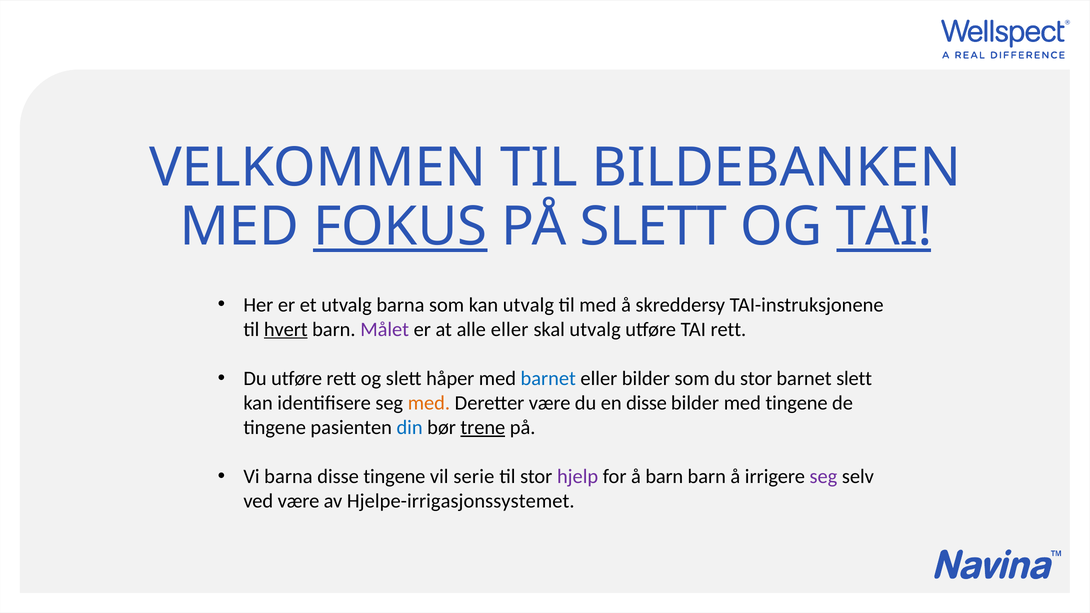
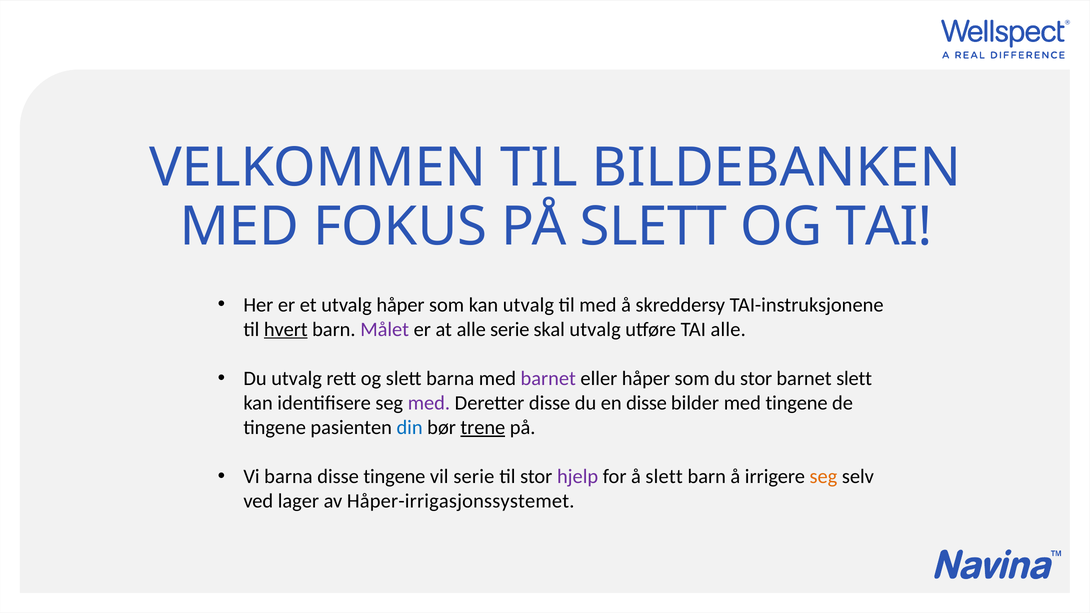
FOKUS underline: present -> none
TAI at (884, 227) underline: present -> none
utvalg barna: barna -> håper
alle eller: eller -> serie
TAI rett: rett -> alle
Du utføre: utføre -> utvalg
slett håper: håper -> barna
barnet at (548, 378) colour: blue -> purple
eller bilder: bilder -> håper
med at (429, 403) colour: orange -> purple
Deretter være: være -> disse
å barn: barn -> slett
seg at (823, 477) colour: purple -> orange
ved være: være -> lager
Hjelpe-irrigasjonssystemet: Hjelpe-irrigasjonssystemet -> Håper-irrigasjonssystemet
